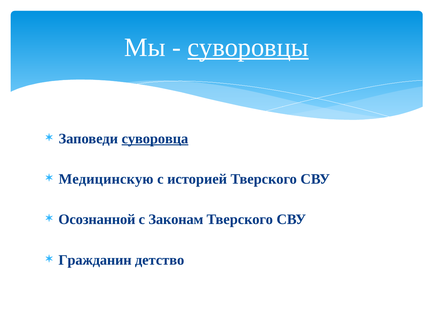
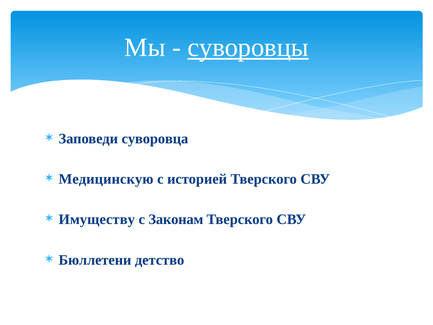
суворовца underline: present -> none
Осознанной: Осознанной -> Имуществу
Гражданин: Гражданин -> Бюллетени
